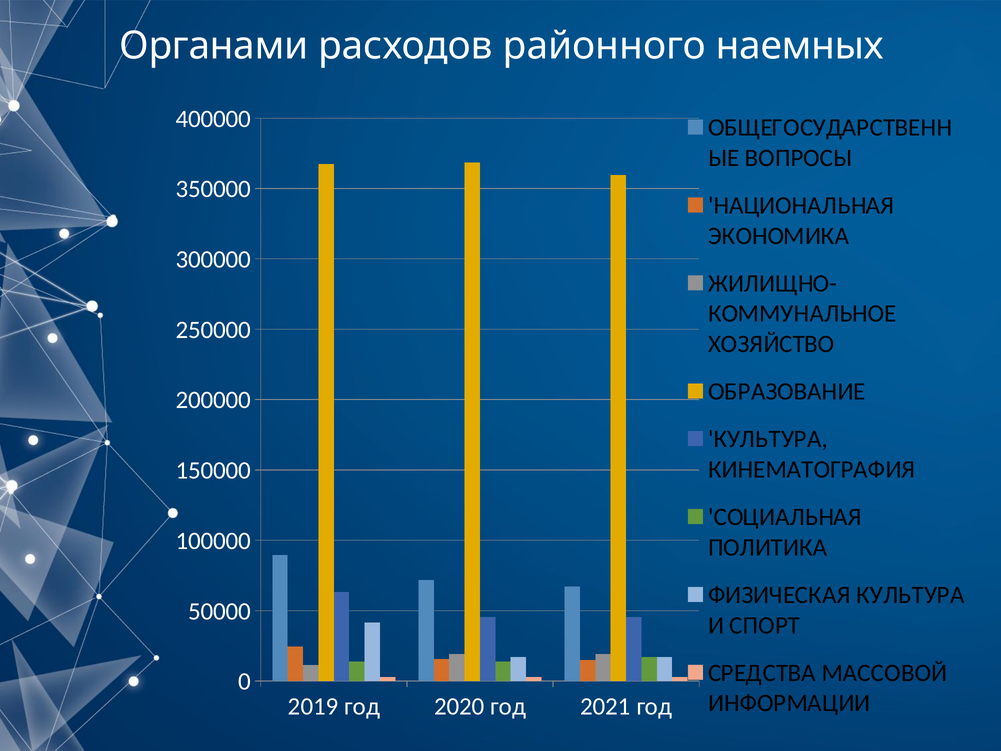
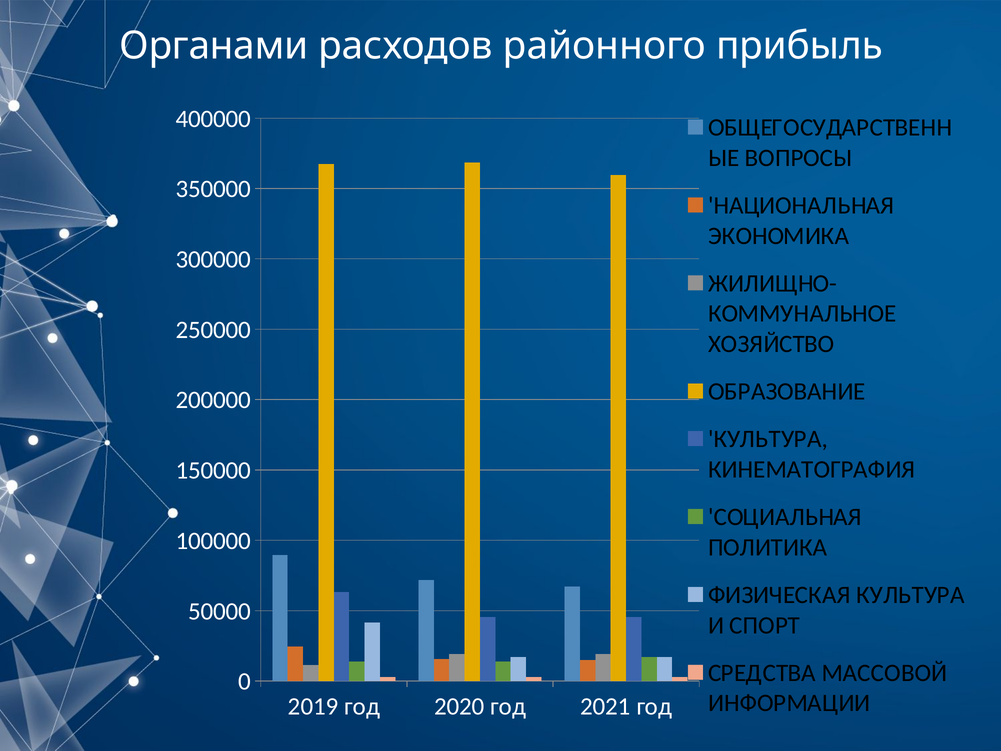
наемных: наемных -> прибыль
